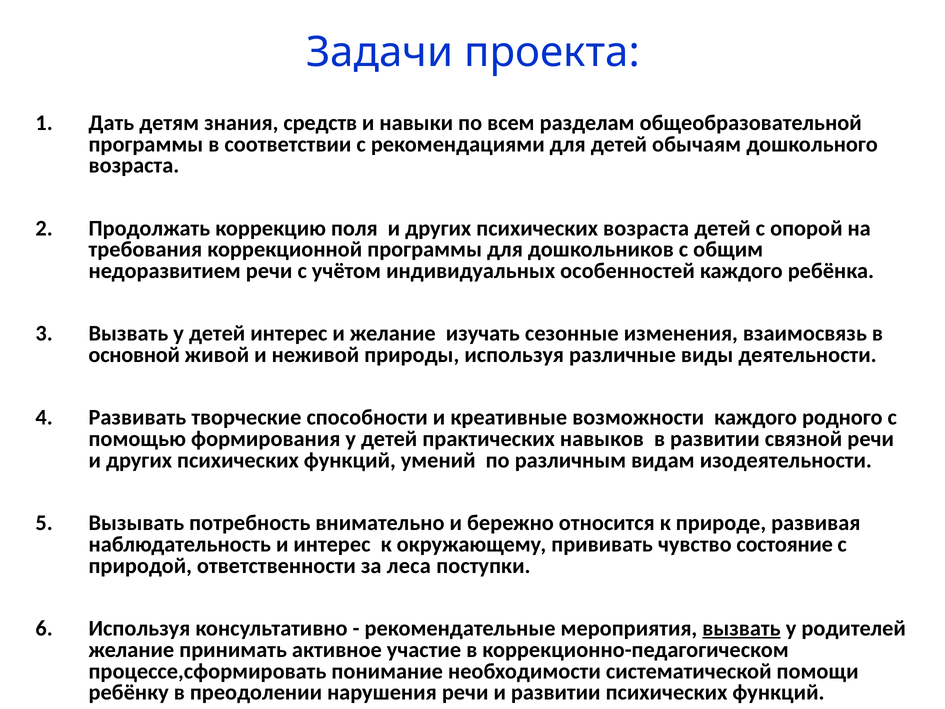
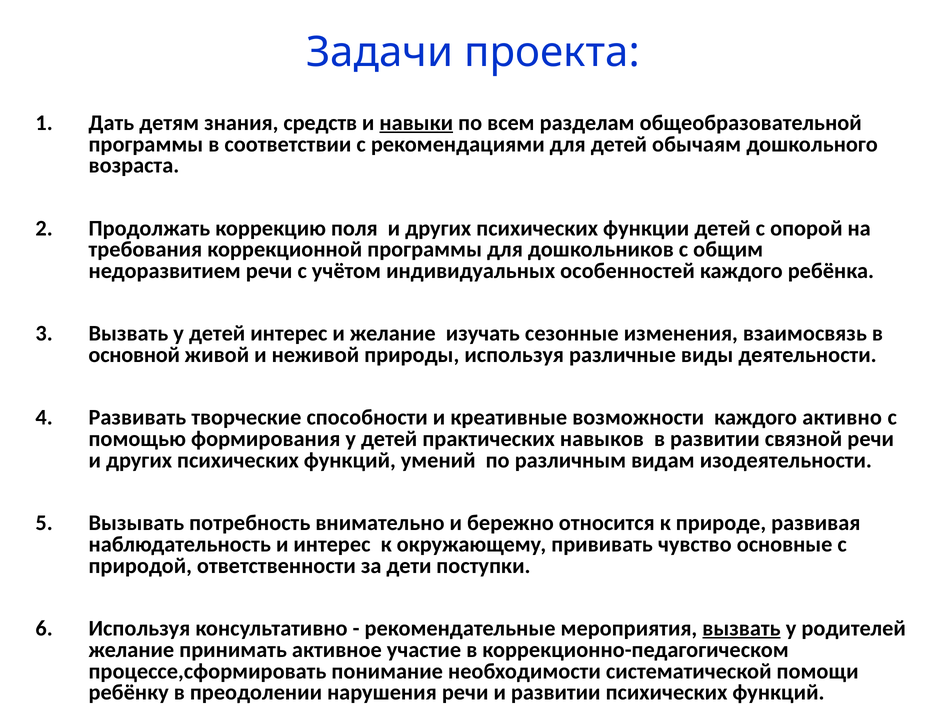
навыки underline: none -> present
психических возраста: возраста -> функции
родного: родного -> активно
состояние: состояние -> основные
леса: леса -> дети
